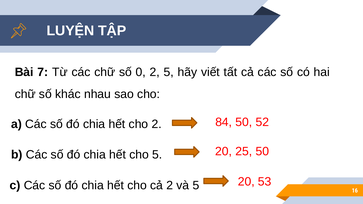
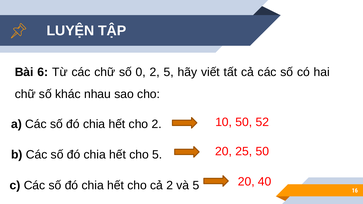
7: 7 -> 6
84: 84 -> 10
53: 53 -> 40
